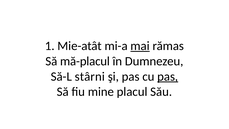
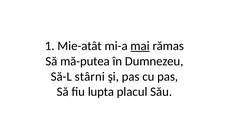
mă-placul: mă-placul -> mă-putea
pas at (168, 76) underline: present -> none
mine: mine -> lupta
